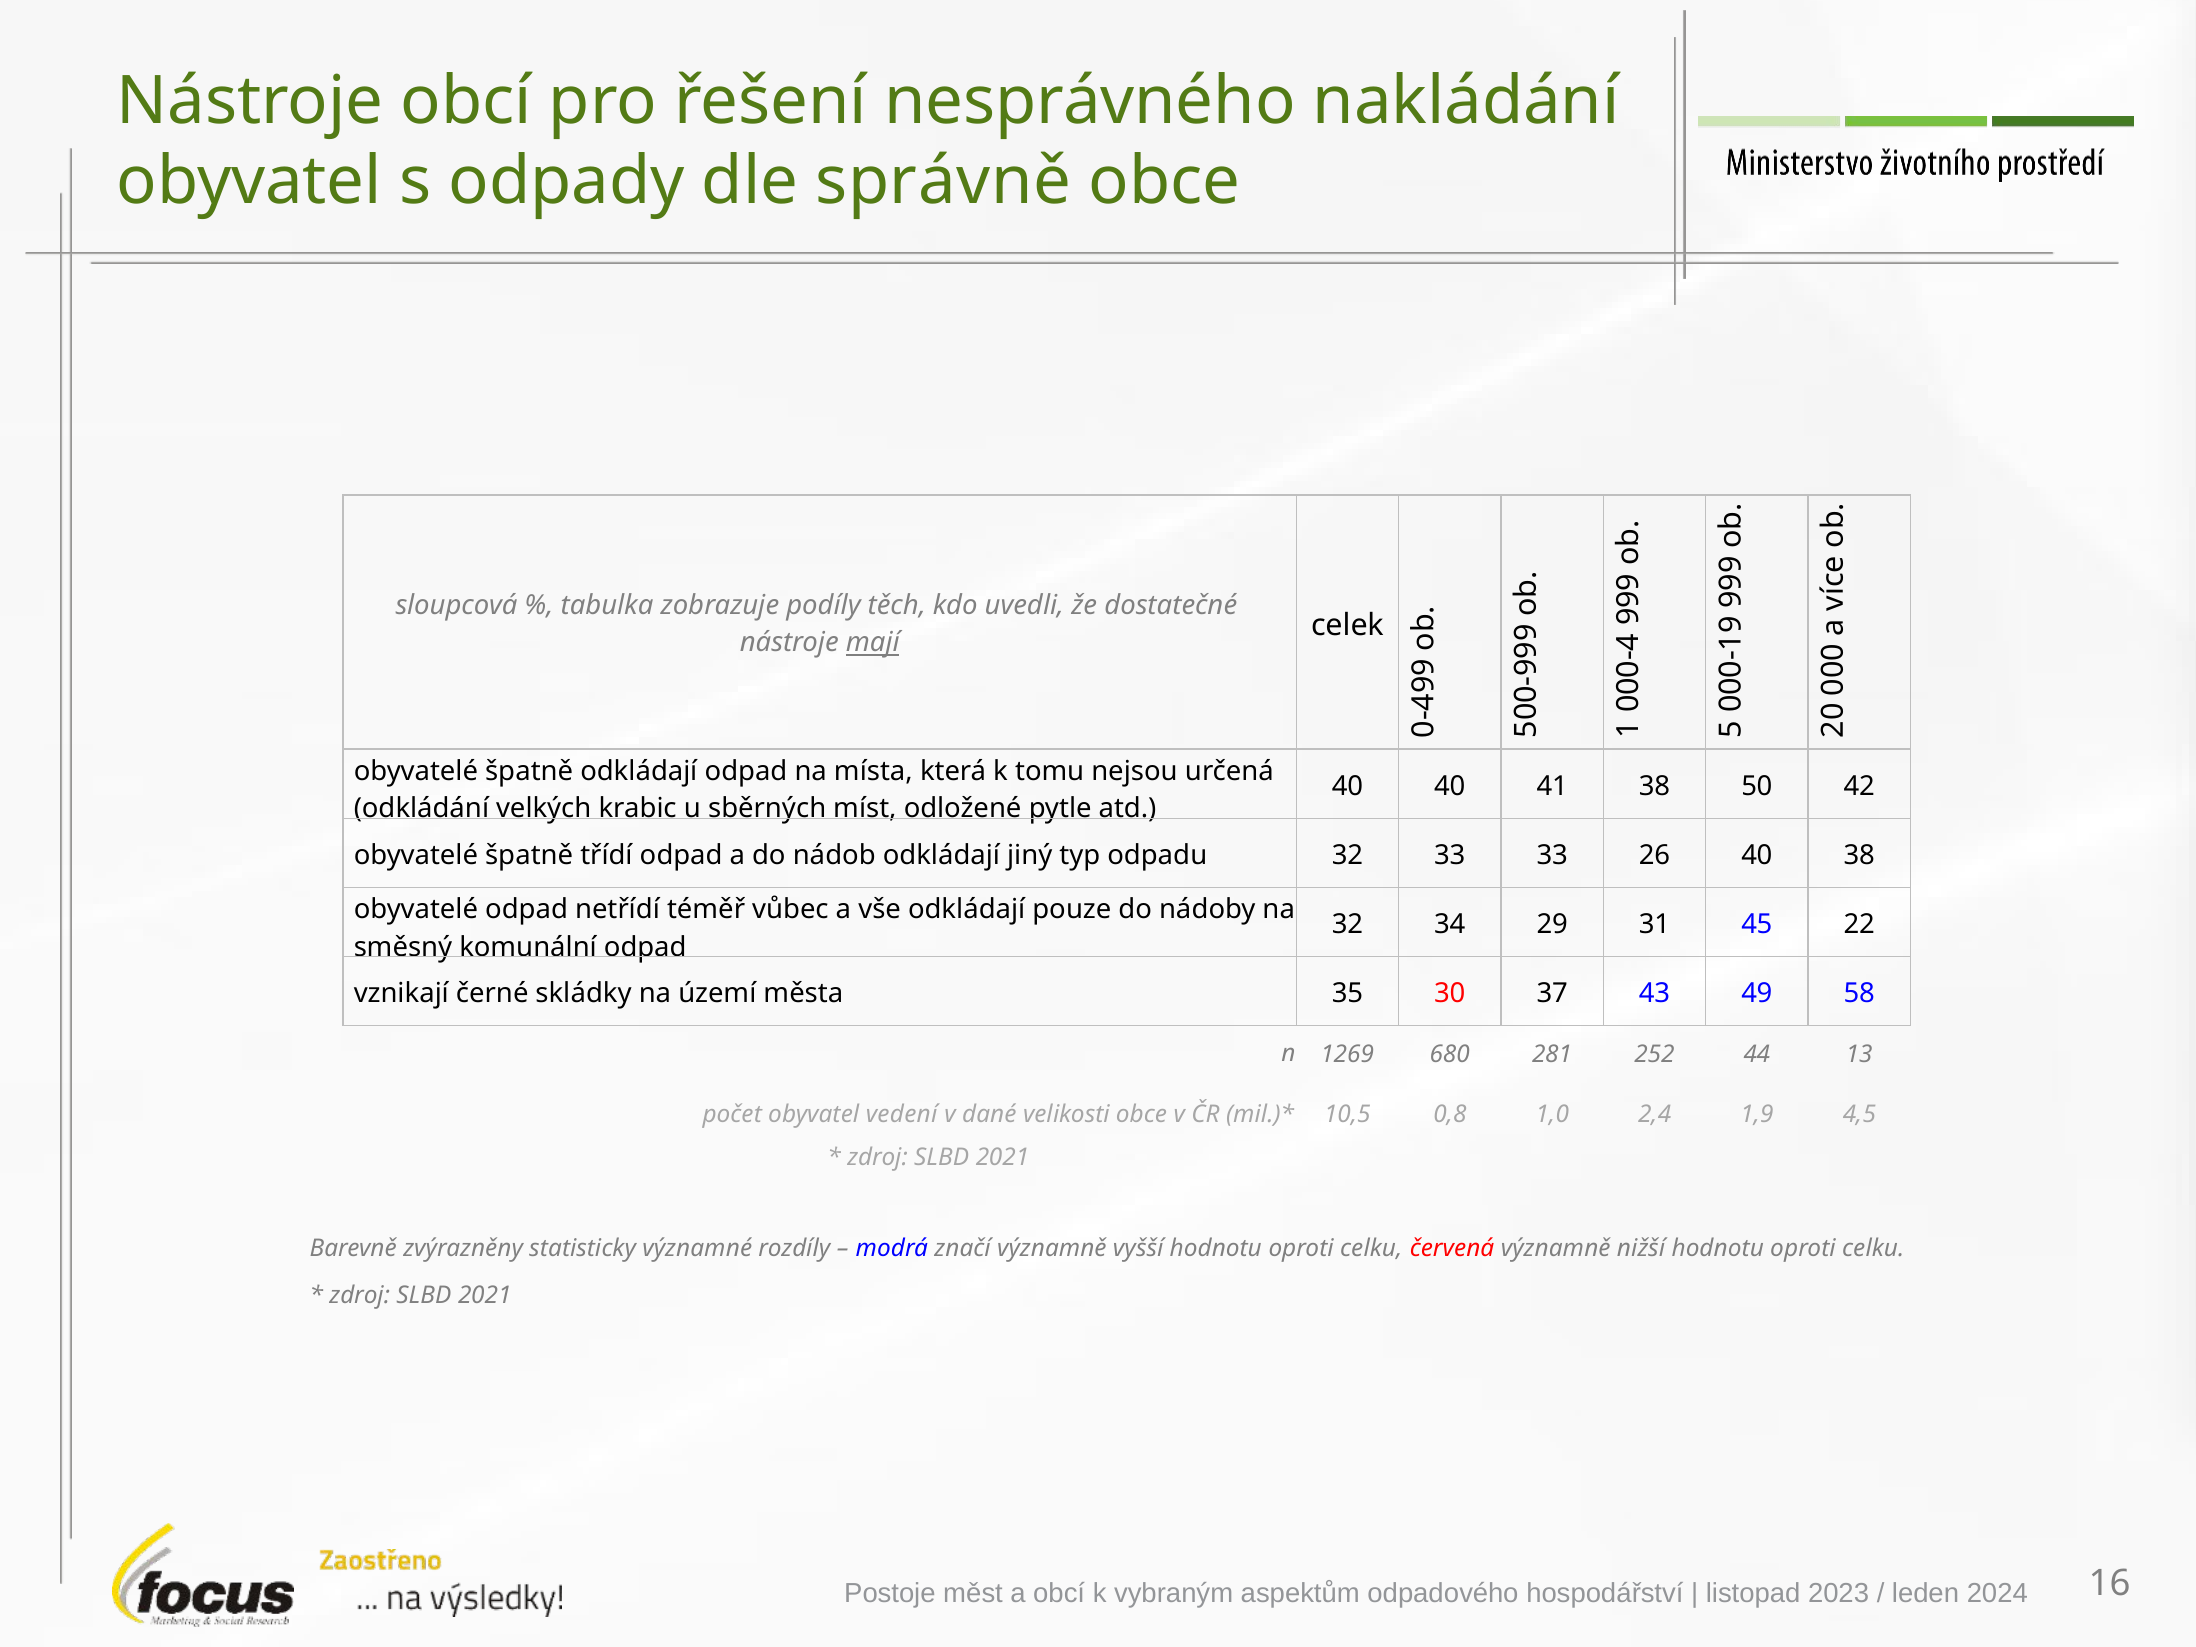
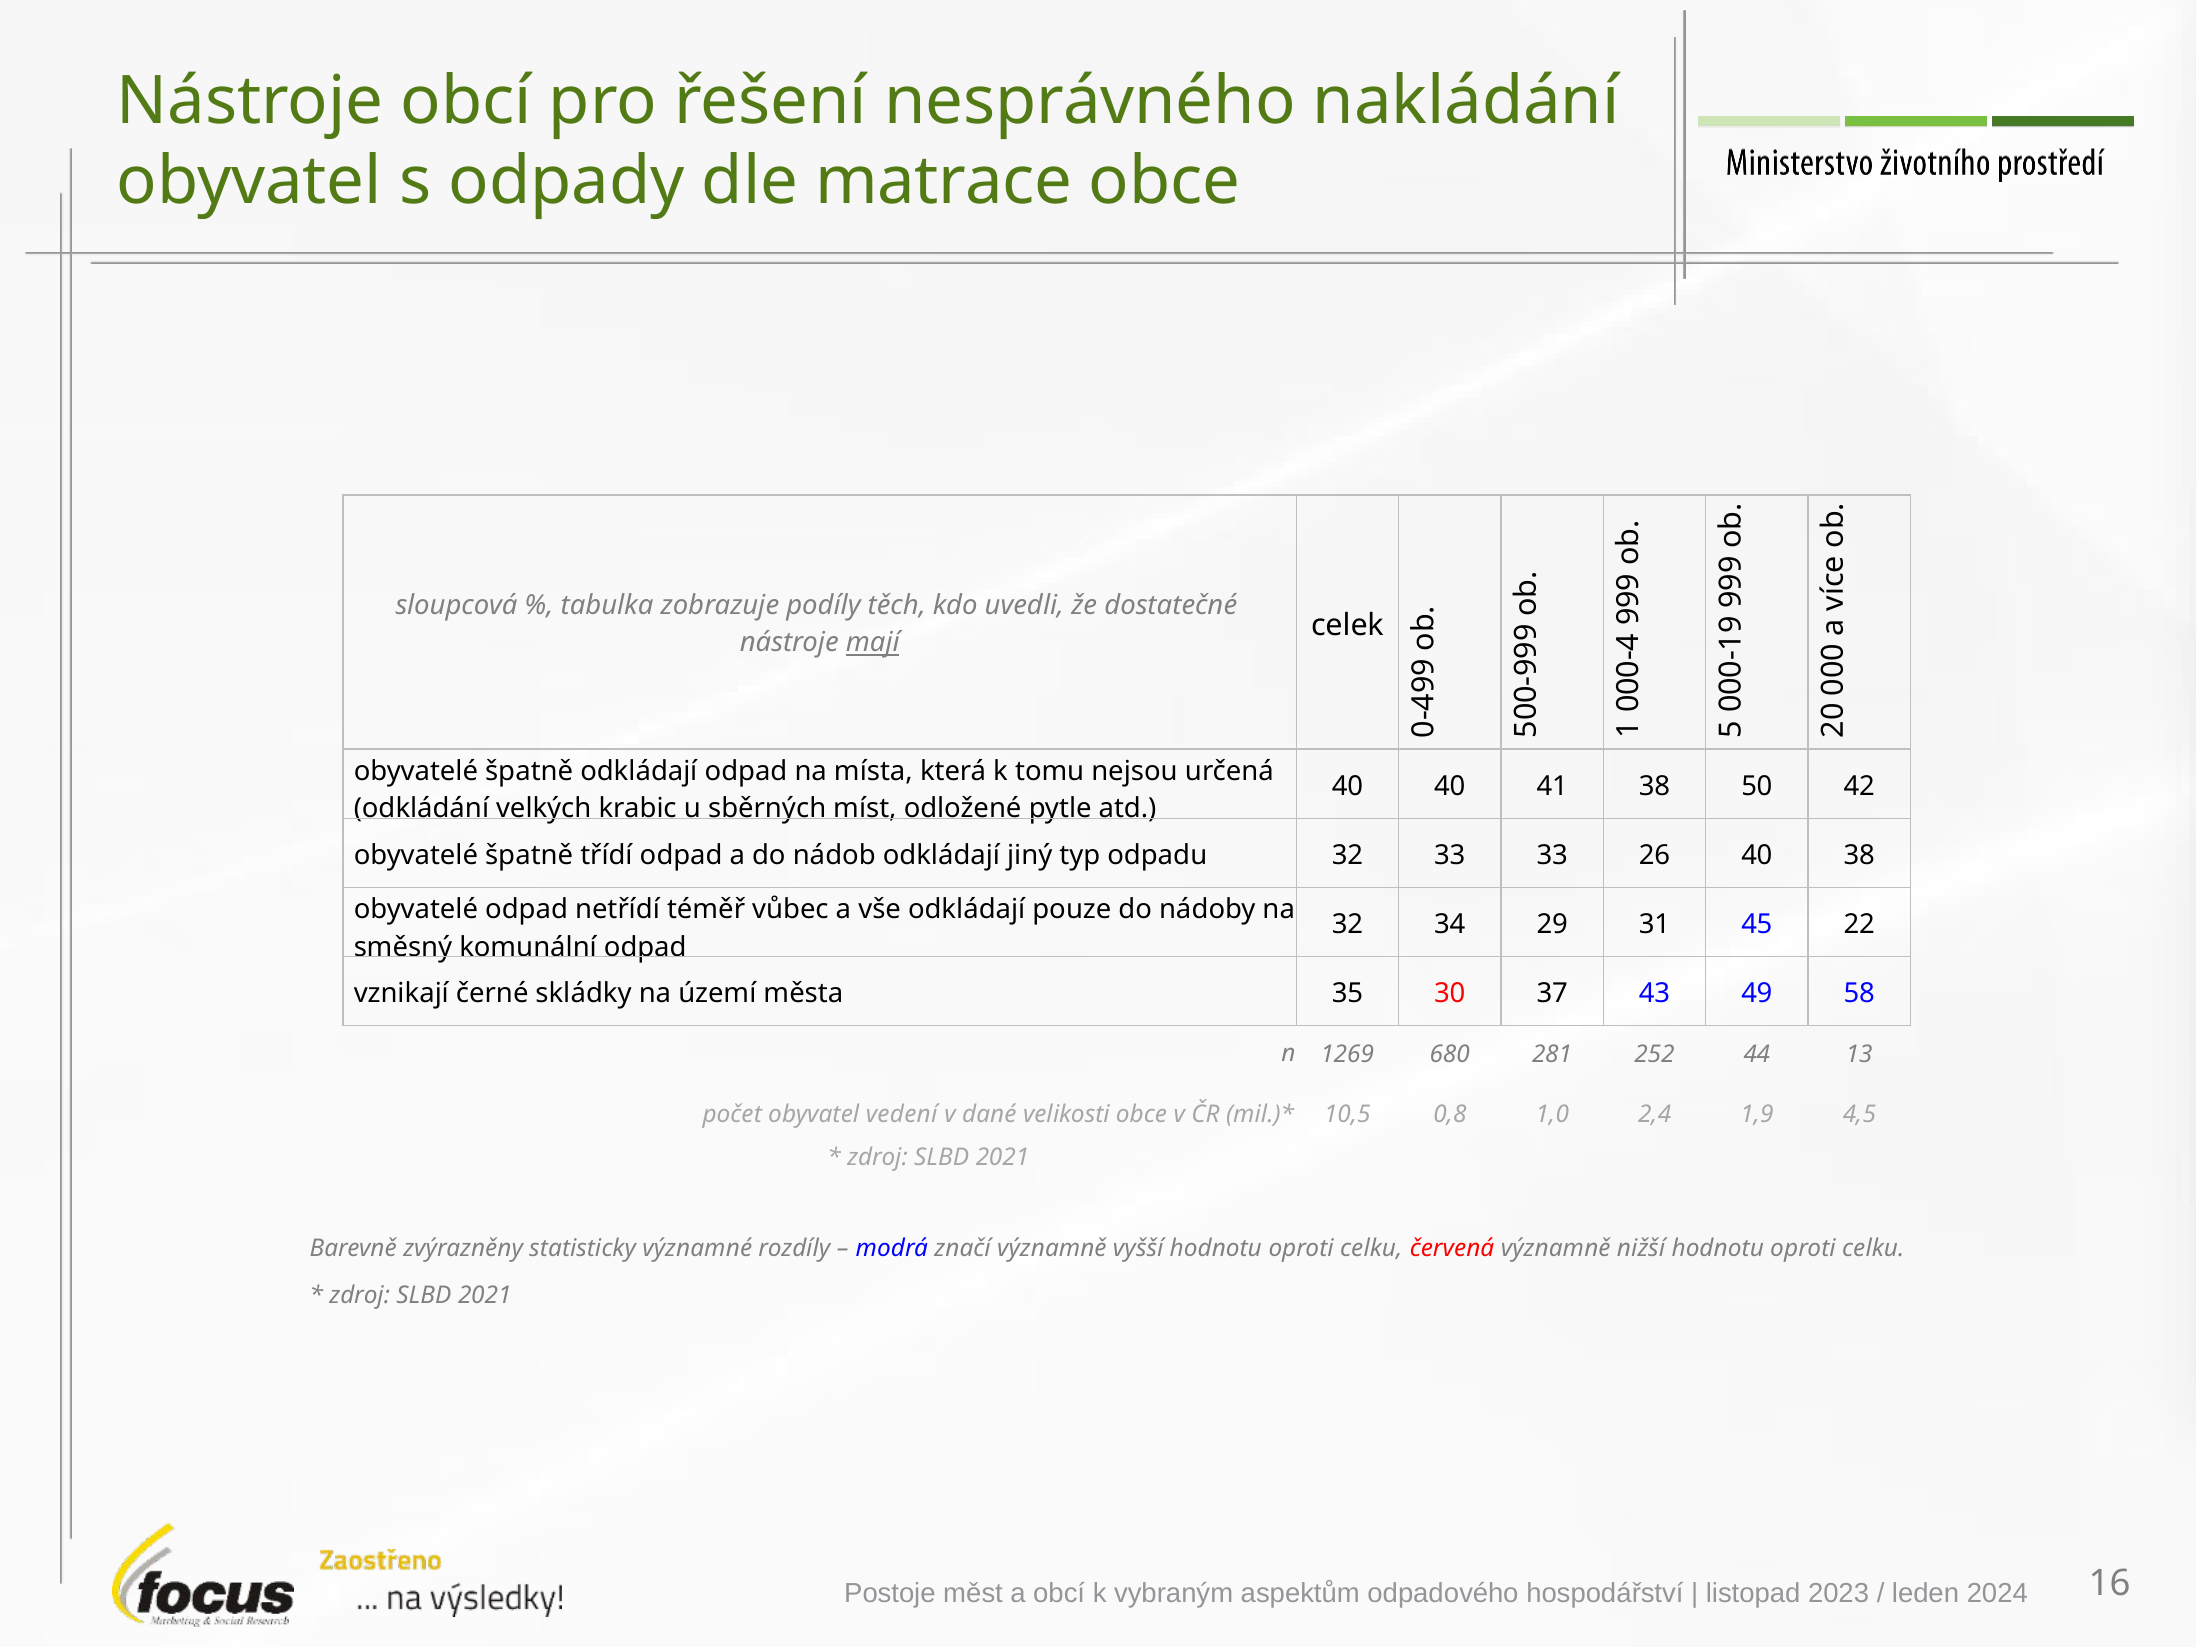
správně: správně -> matrace
